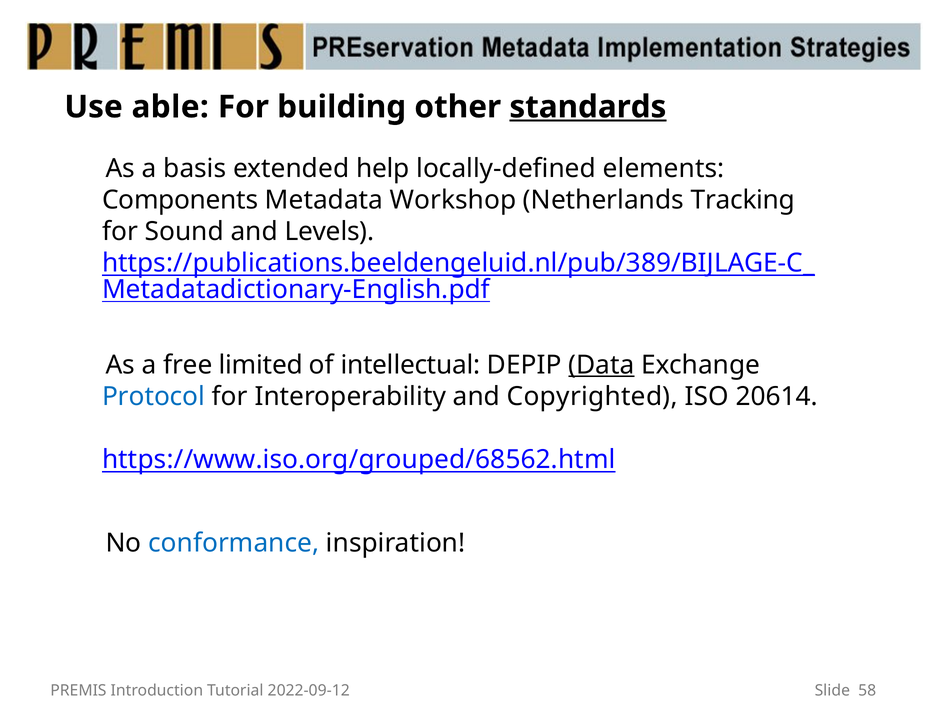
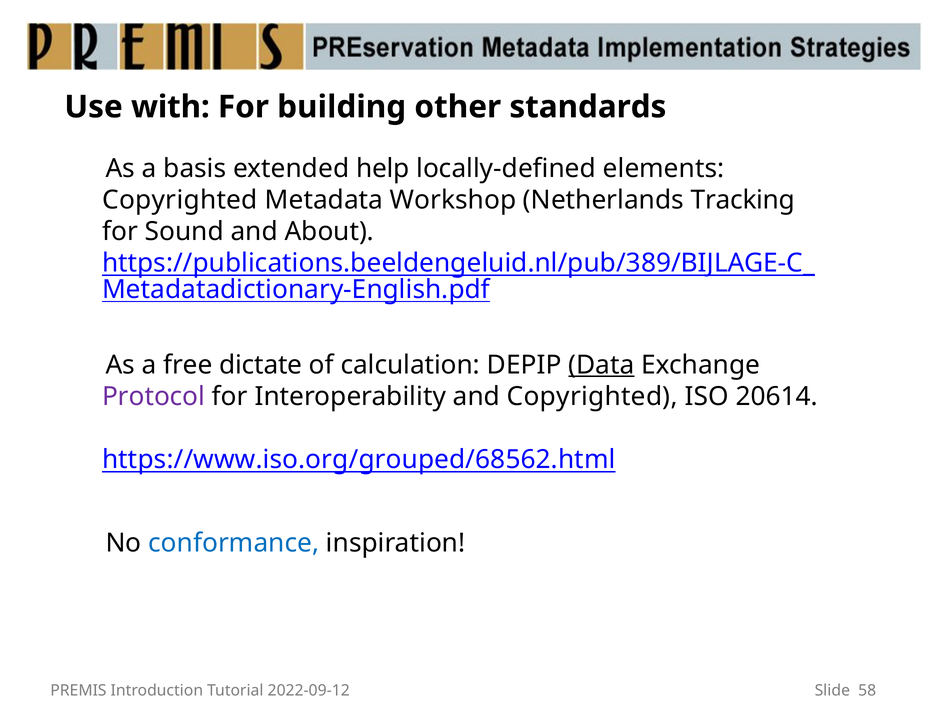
able: able -> with
standards underline: present -> none
Components at (180, 200): Components -> Copyrighted
Levels: Levels -> About
limited: limited -> dictate
intellectual: intellectual -> calculation
Protocol colour: blue -> purple
